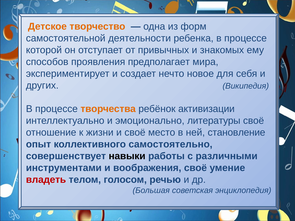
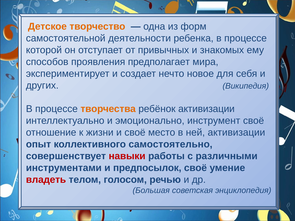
литературы: литературы -> инструмент
ней становление: становление -> активизации
навыки colour: black -> red
воображения: воображения -> предпосылок
